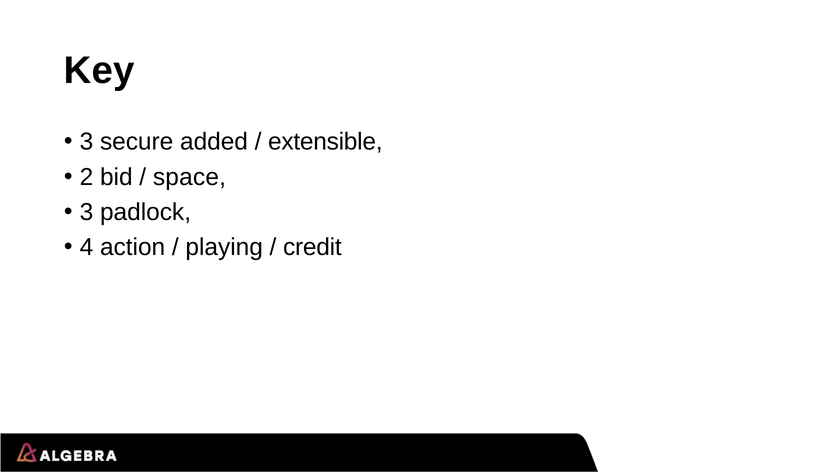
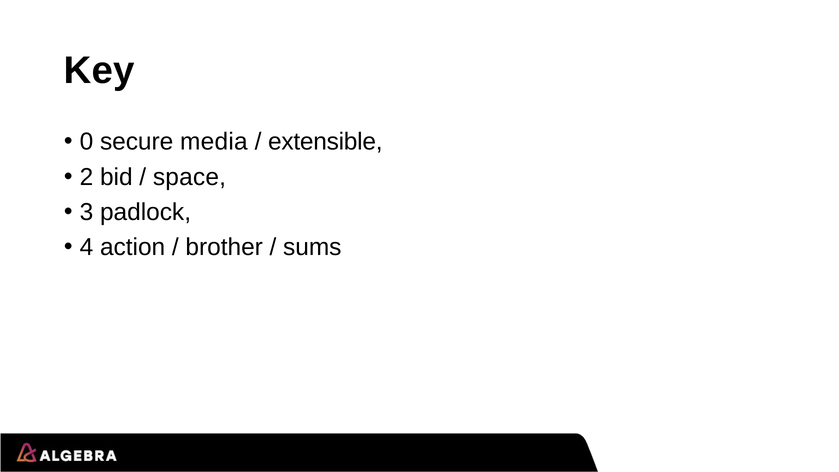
3 at (87, 142): 3 -> 0
added: added -> media
playing: playing -> brother
credit: credit -> sums
